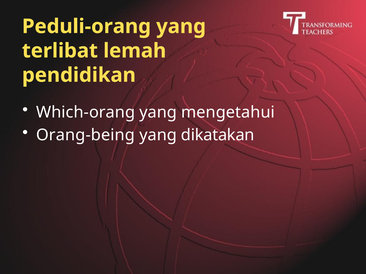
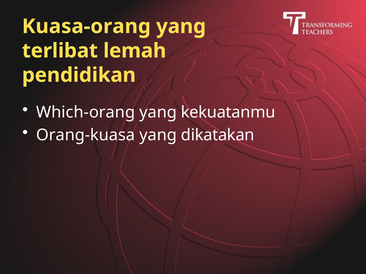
Peduli-orang: Peduli-orang -> Kuasa-orang
mengetahui: mengetahui -> kekuatanmu
Orang-being: Orang-being -> Orang-kuasa
